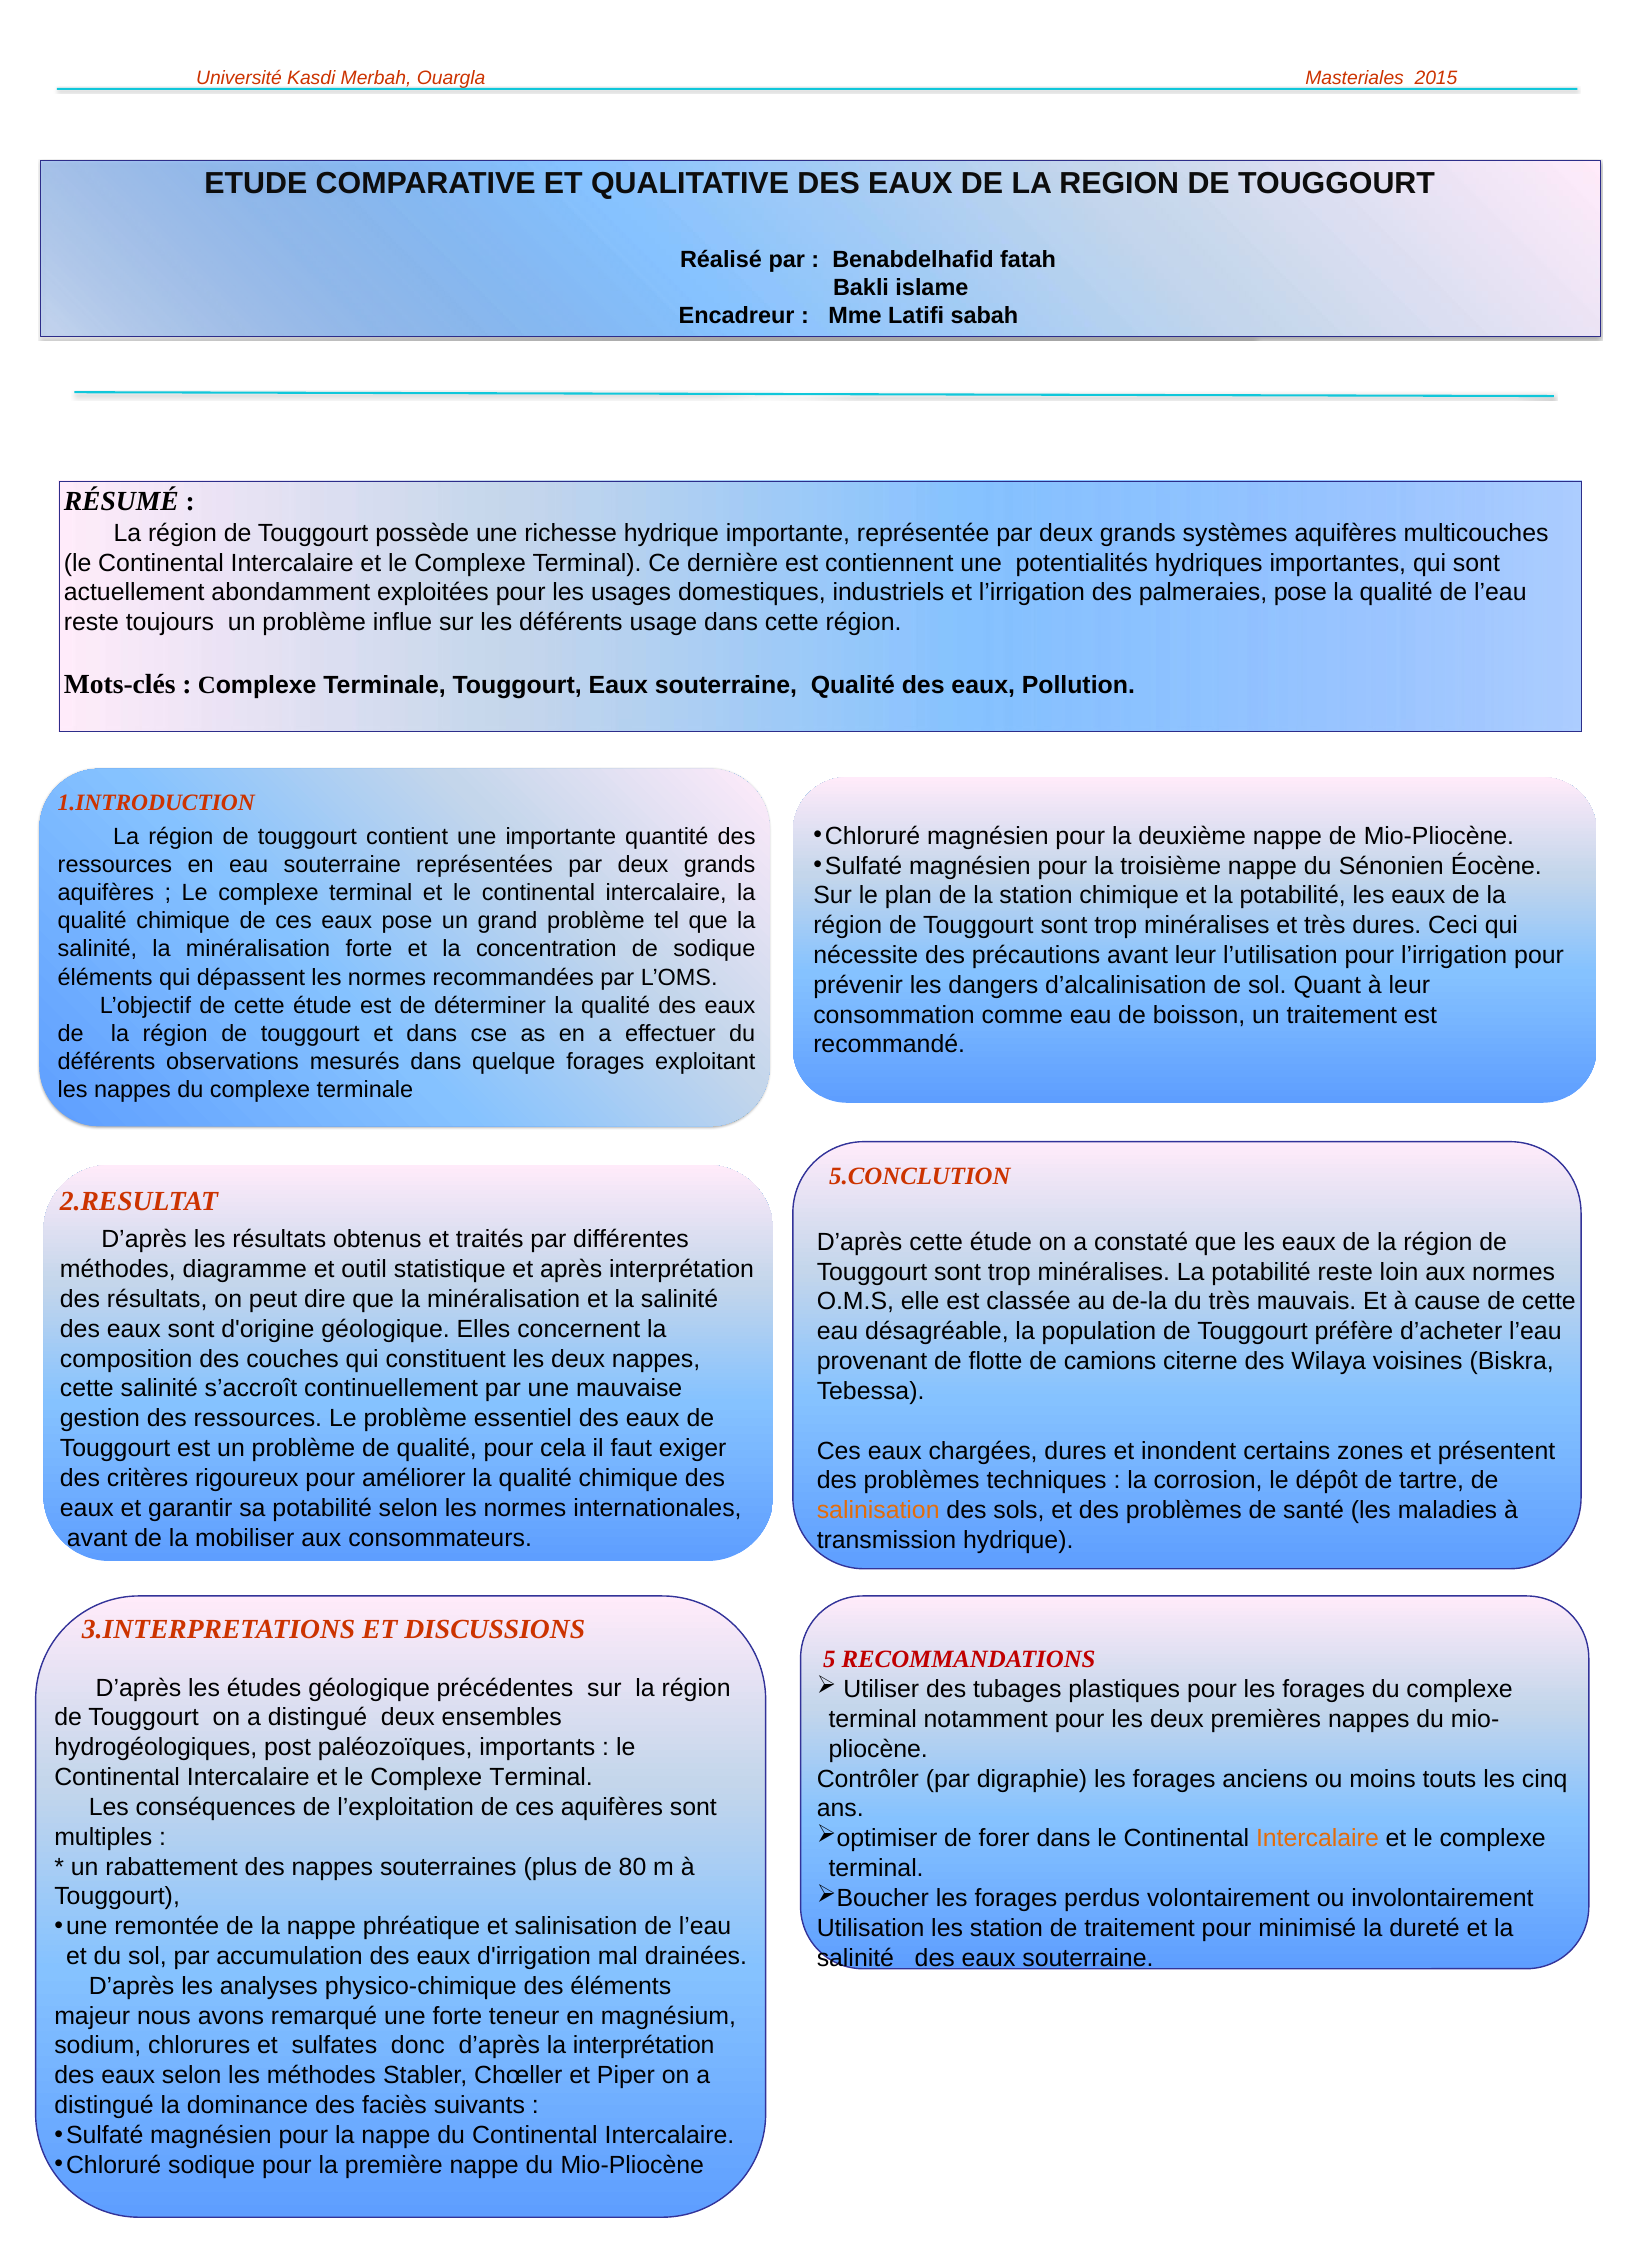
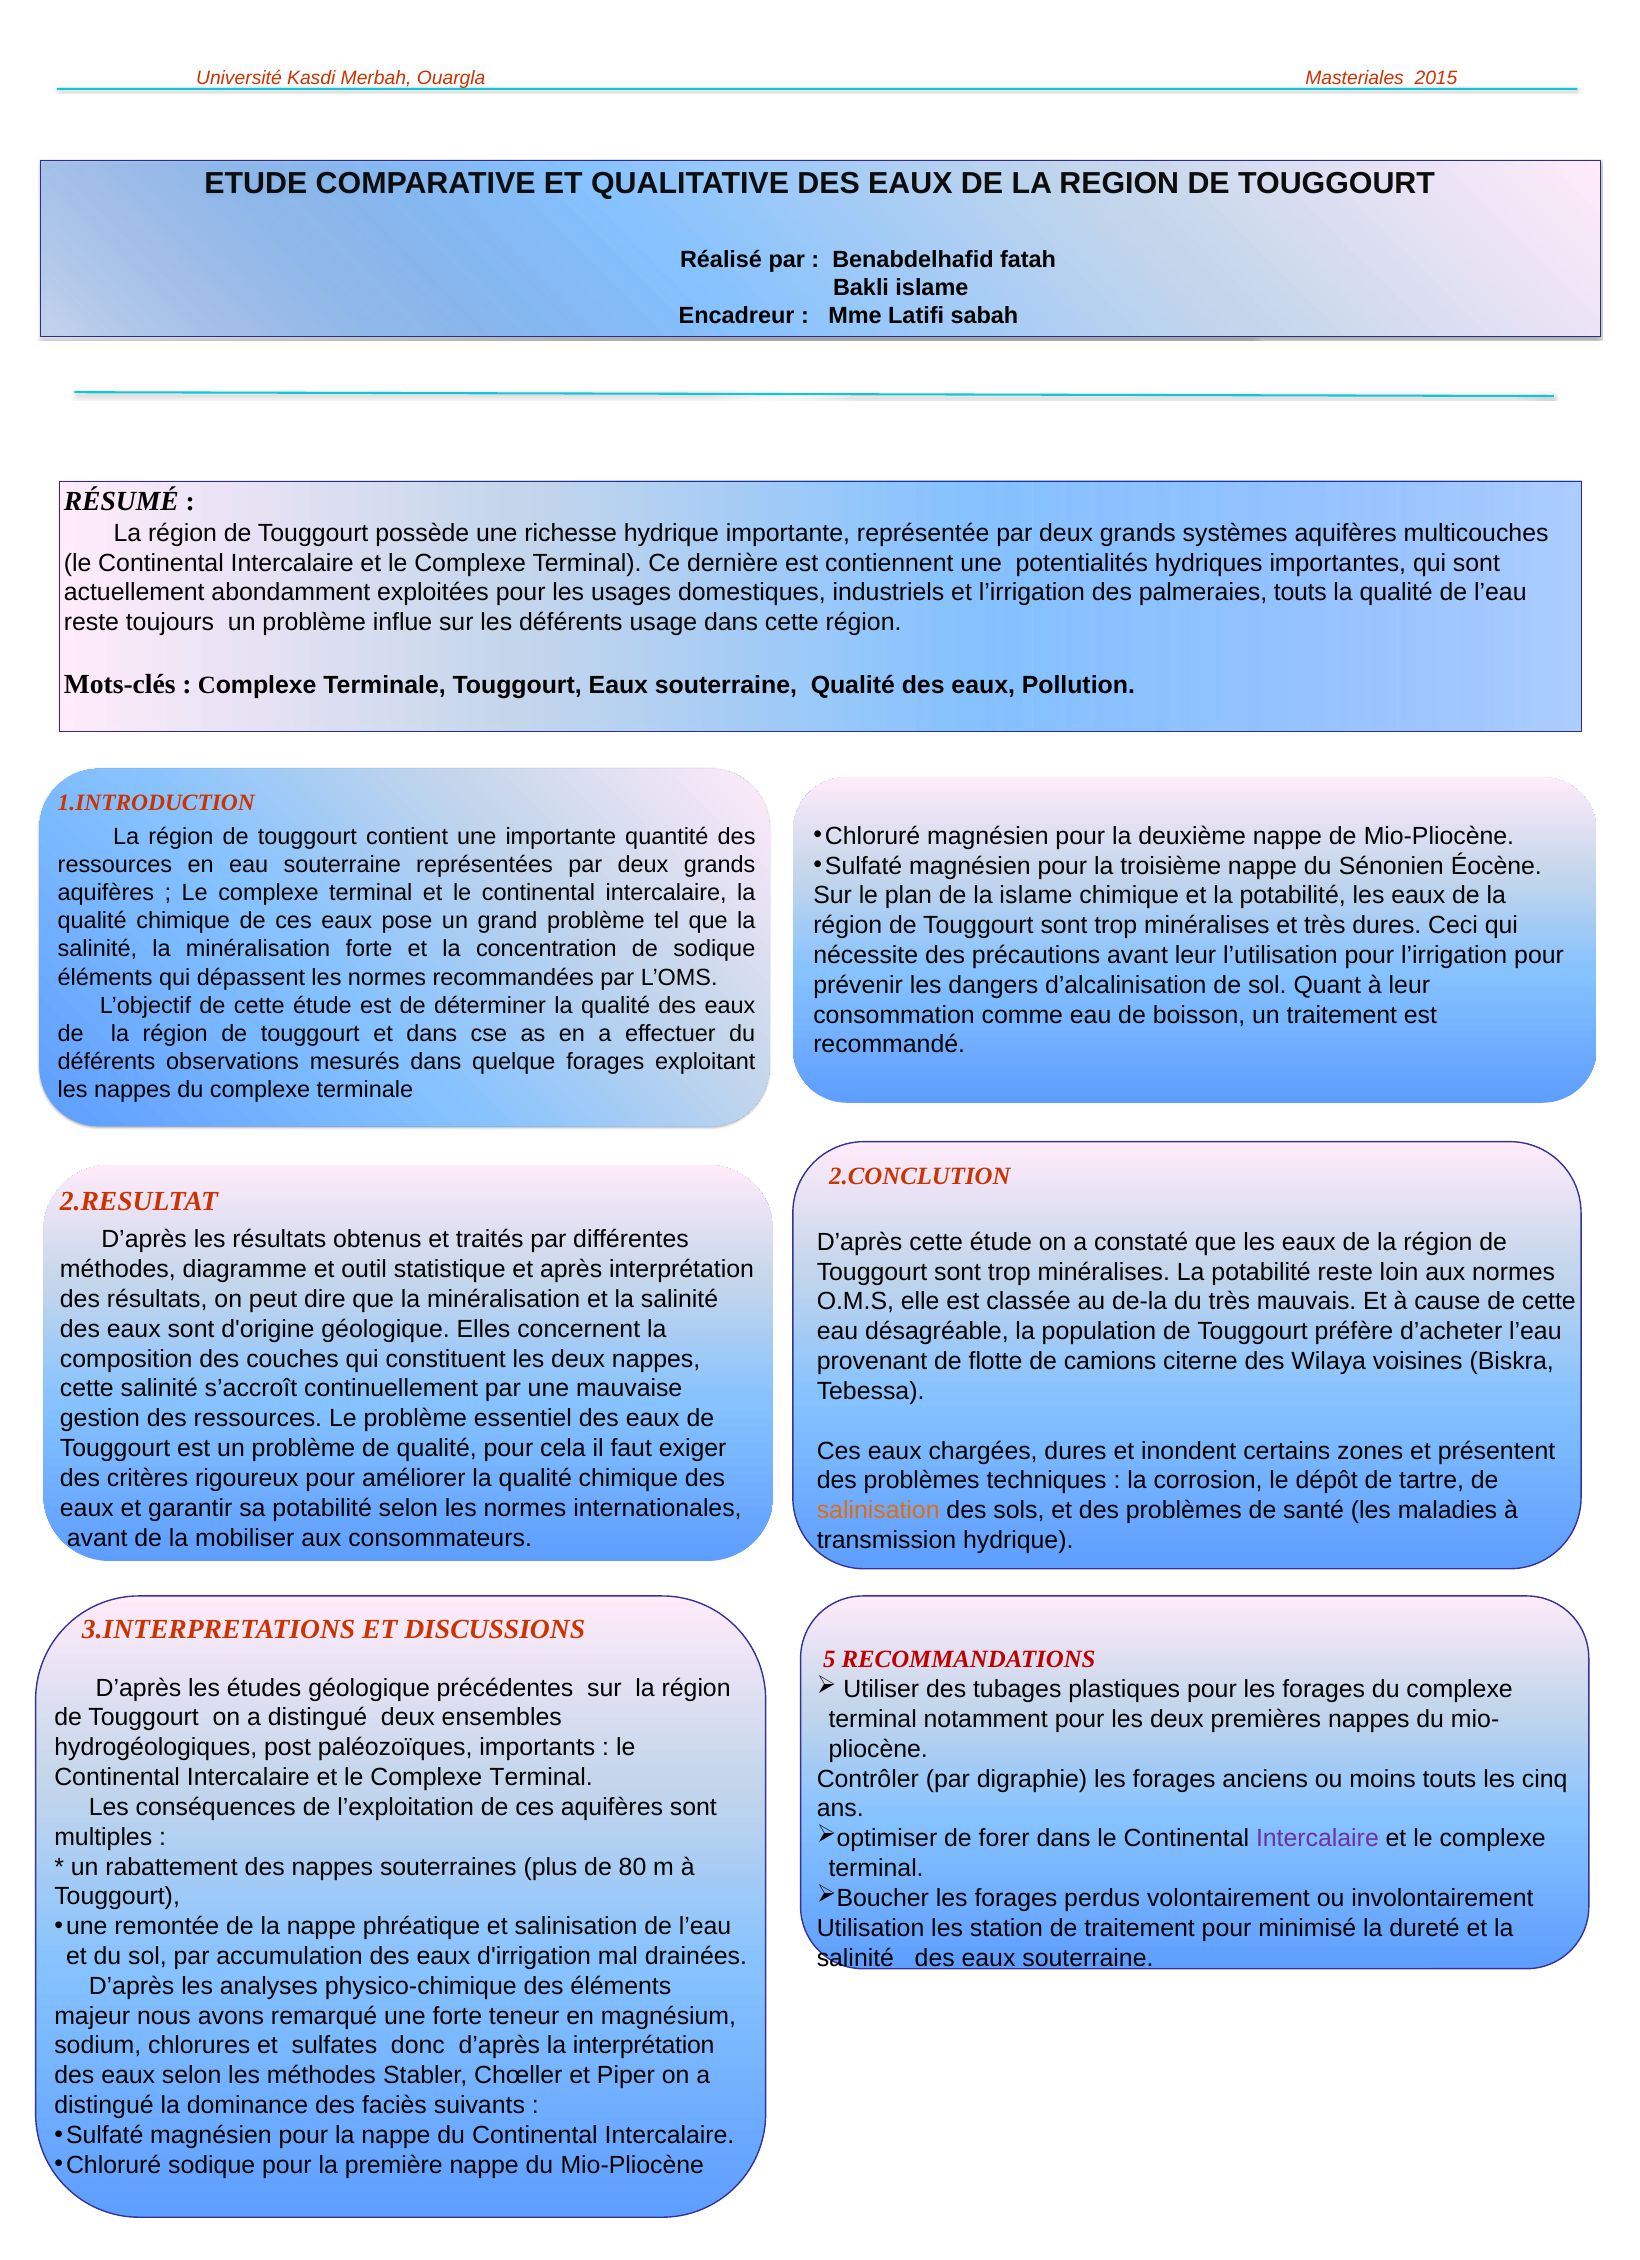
palmeraies pose: pose -> touts
la station: station -> islame
5.CONCLUTION: 5.CONCLUTION -> 2.CONCLUTION
Intercalaire at (1317, 1839) colour: orange -> purple
